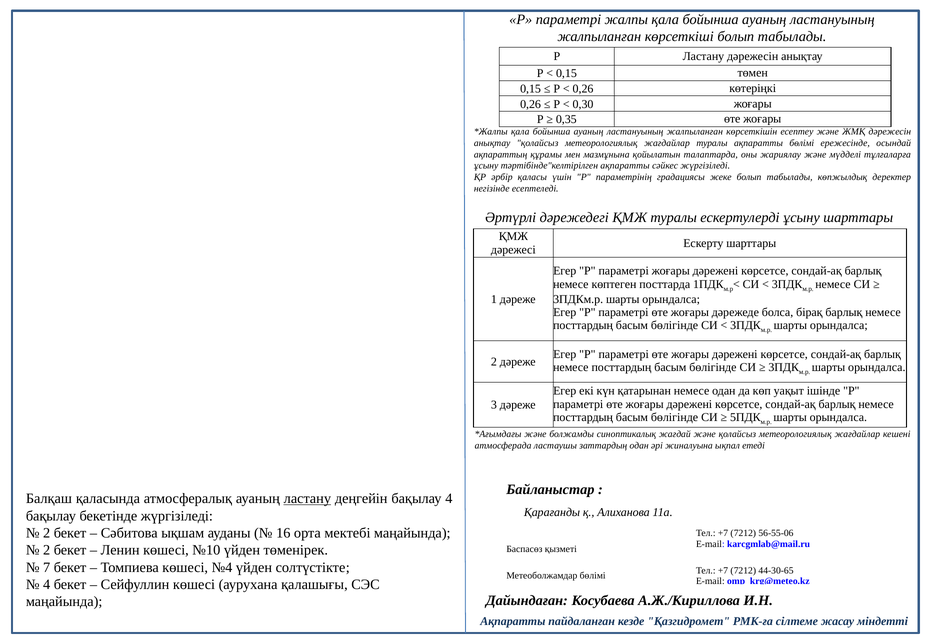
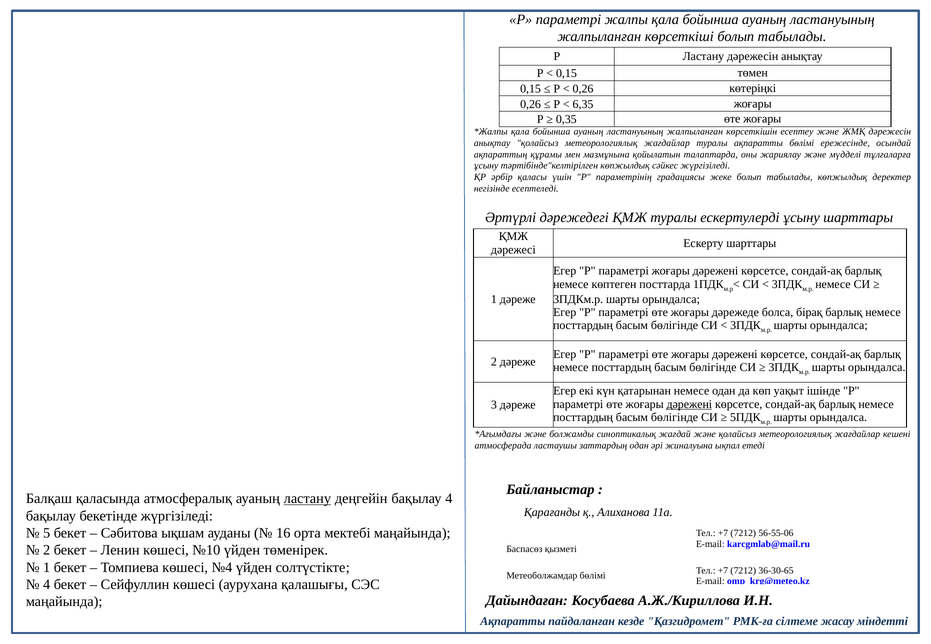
0,30: 0,30 -> 6,35
тәртібінде"келтірілген ақпаратты: ақпаратты -> көпжылдық
дәрежені at (689, 404) underline: none -> present
2 at (47, 533): 2 -> 5
7 at (47, 568): 7 -> 1
44-30-65: 44-30-65 -> 36-30-65
